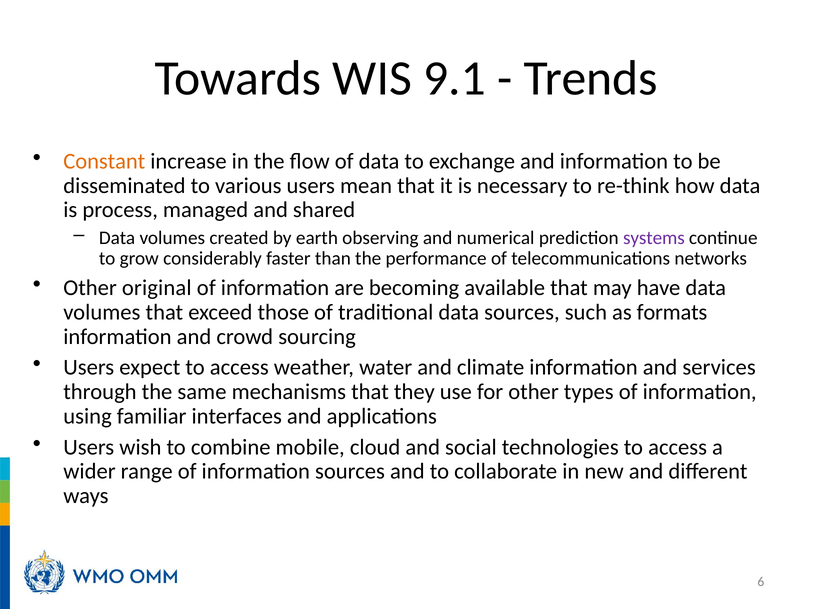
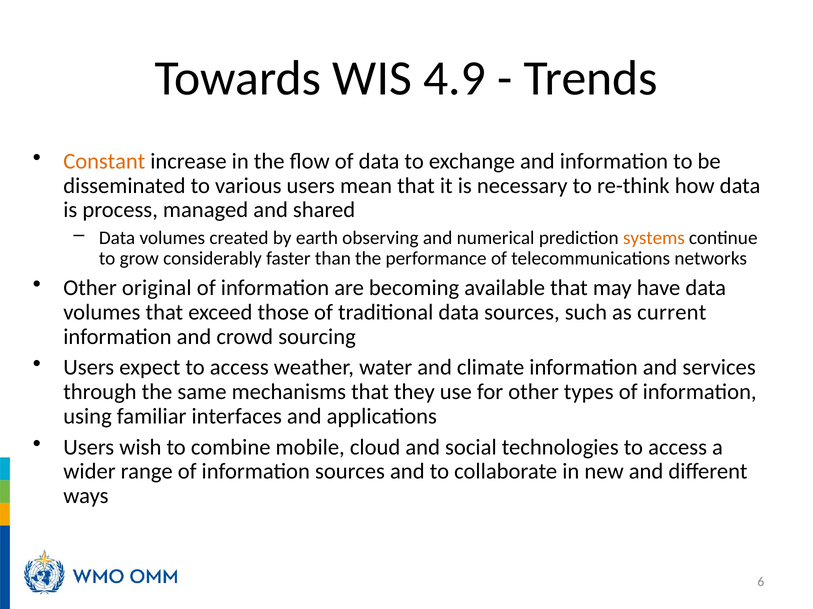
9.1: 9.1 -> 4.9
systems colour: purple -> orange
formats: formats -> current
